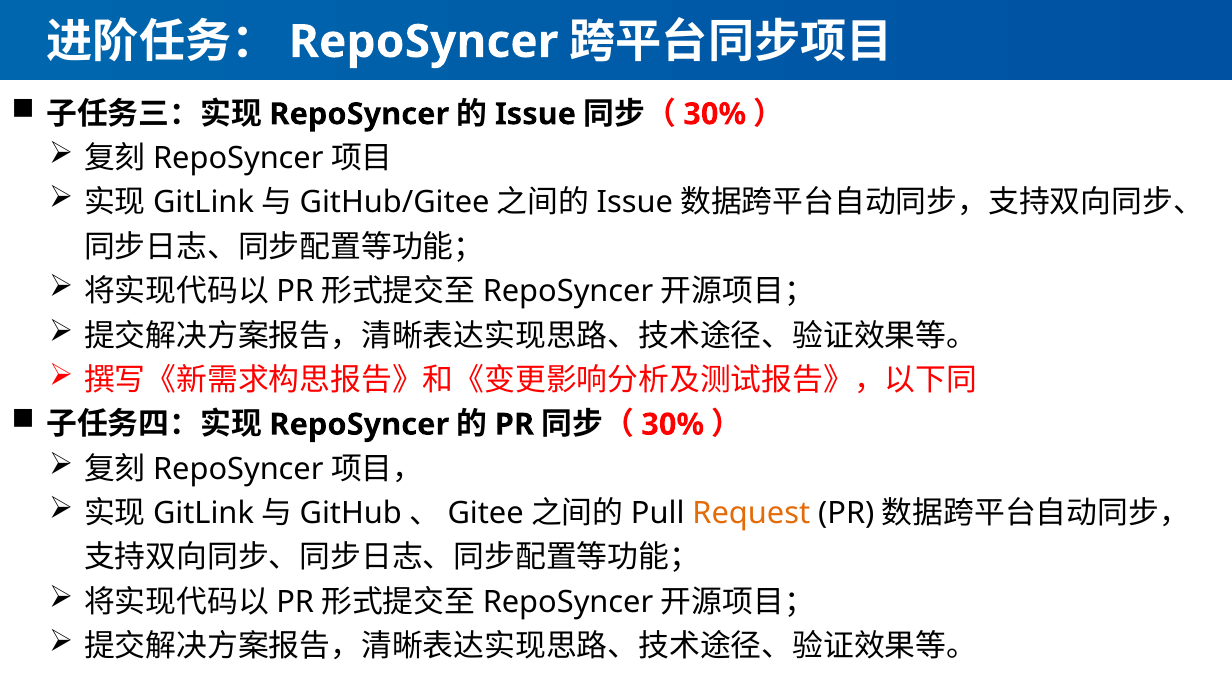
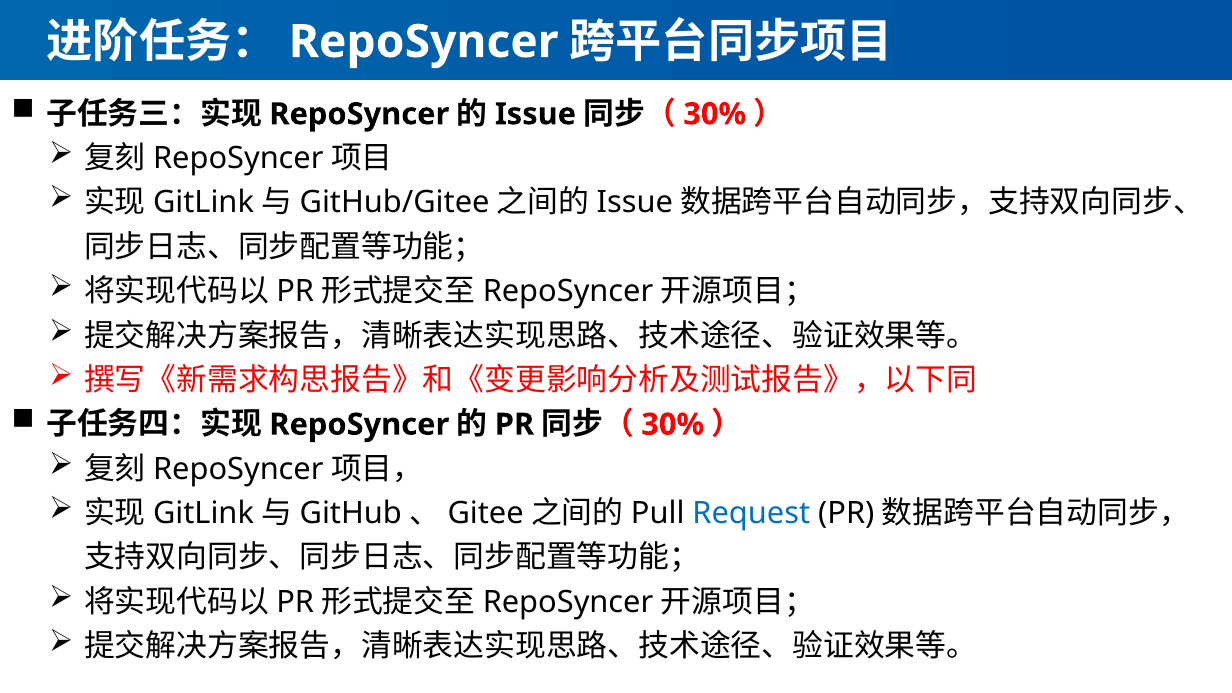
Request colour: orange -> blue
